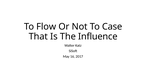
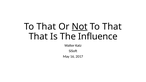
Flow at (46, 27): Flow -> That
Not underline: none -> present
Case at (112, 27): Case -> That
